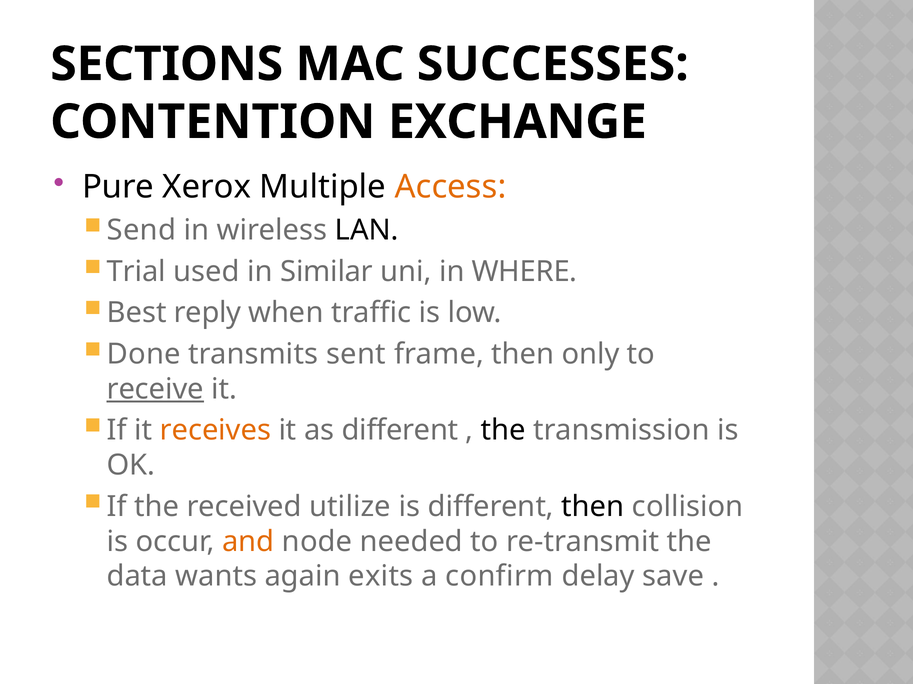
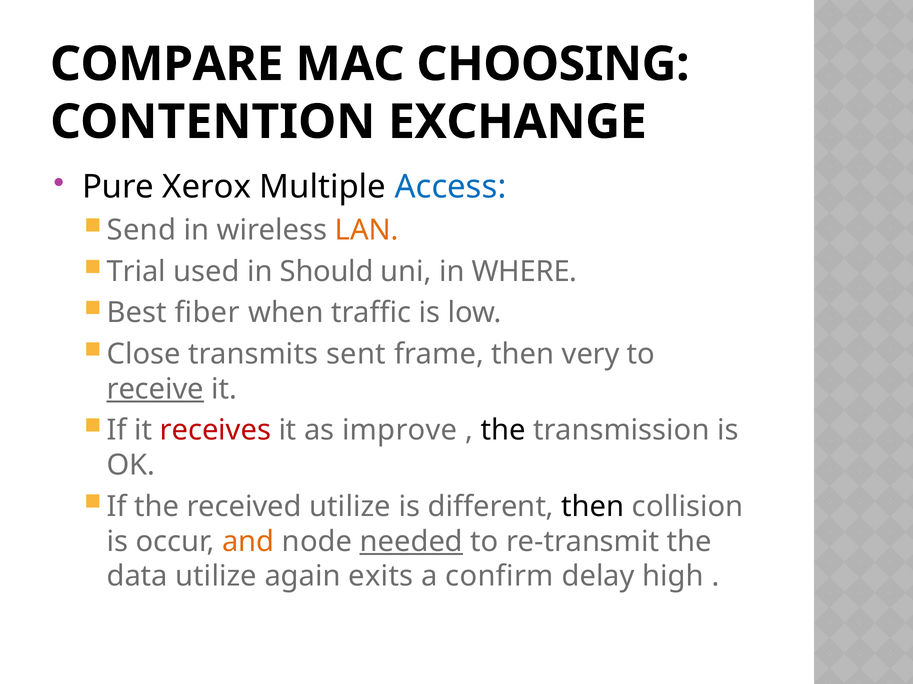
SECTIONS: SECTIONS -> COMPARE
SUCCESSES: SUCCESSES -> CHOOSING
Access colour: orange -> blue
LAN colour: black -> orange
Similar: Similar -> Should
reply: reply -> fiber
Done: Done -> Close
only: only -> very
receives colour: orange -> red
as different: different -> improve
needed underline: none -> present
data wants: wants -> utilize
save: save -> high
